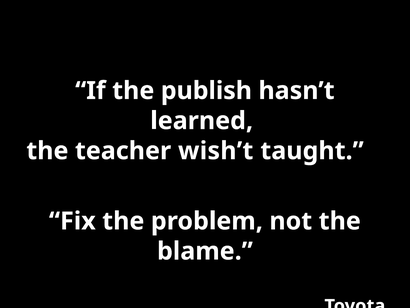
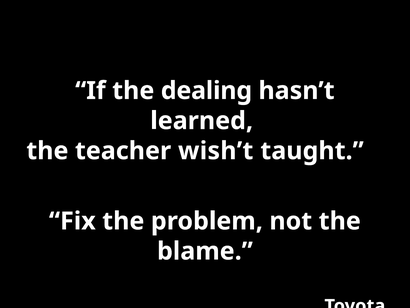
publish: publish -> dealing
